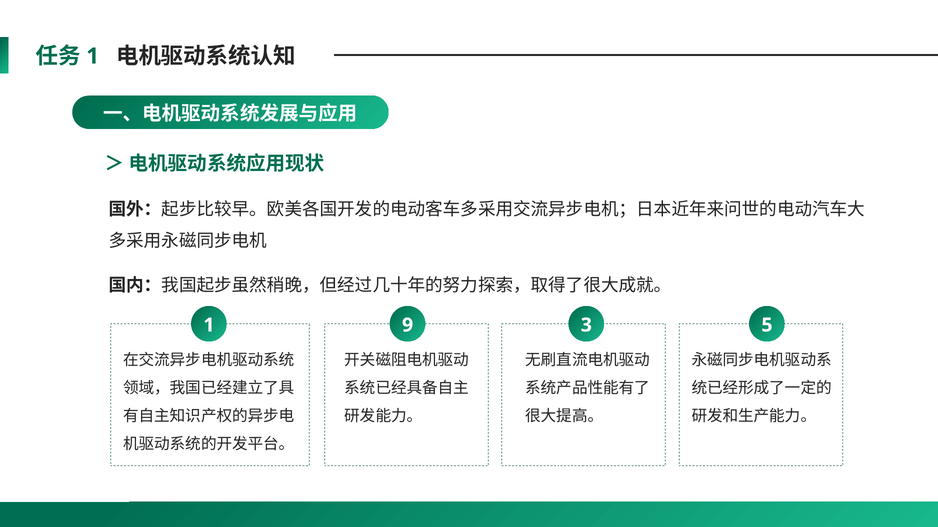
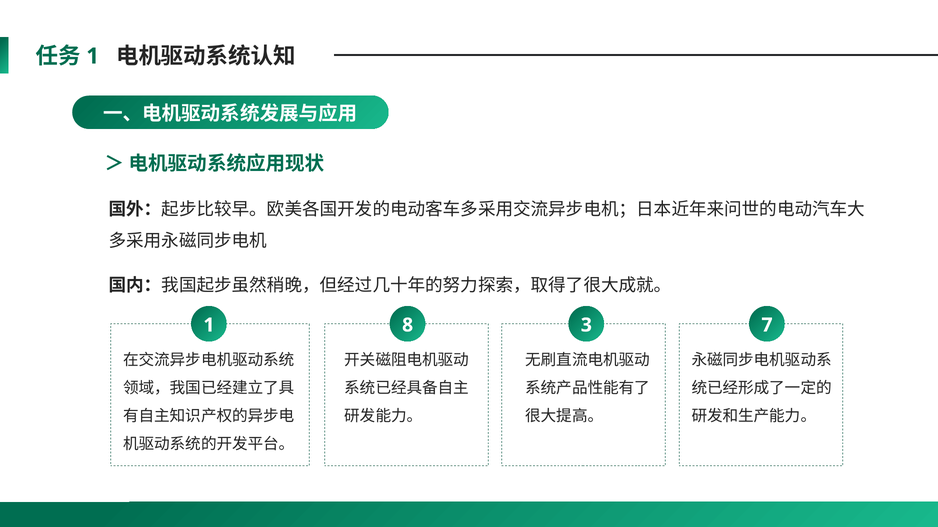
9: 9 -> 8
5: 5 -> 7
